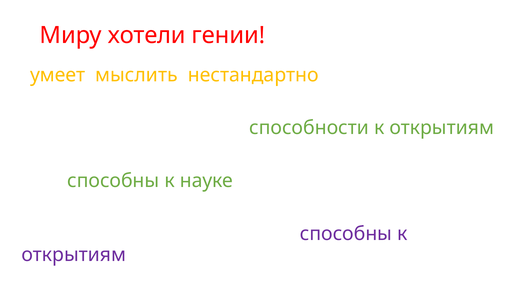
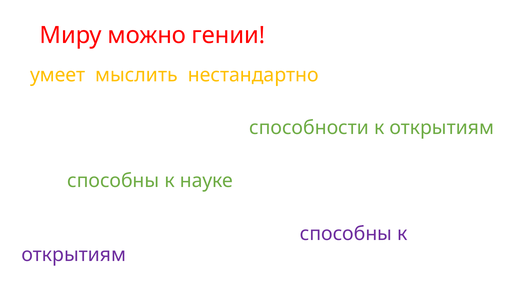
хотели: хотели -> можно
